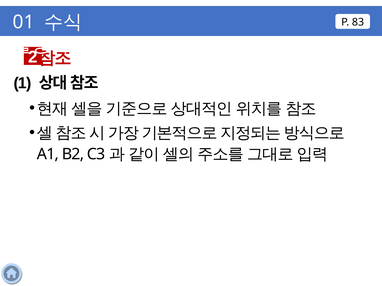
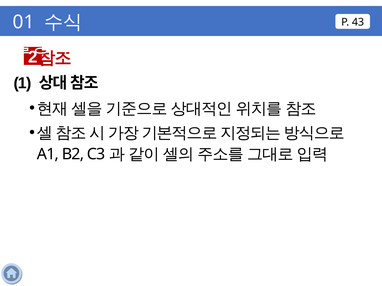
83: 83 -> 43
